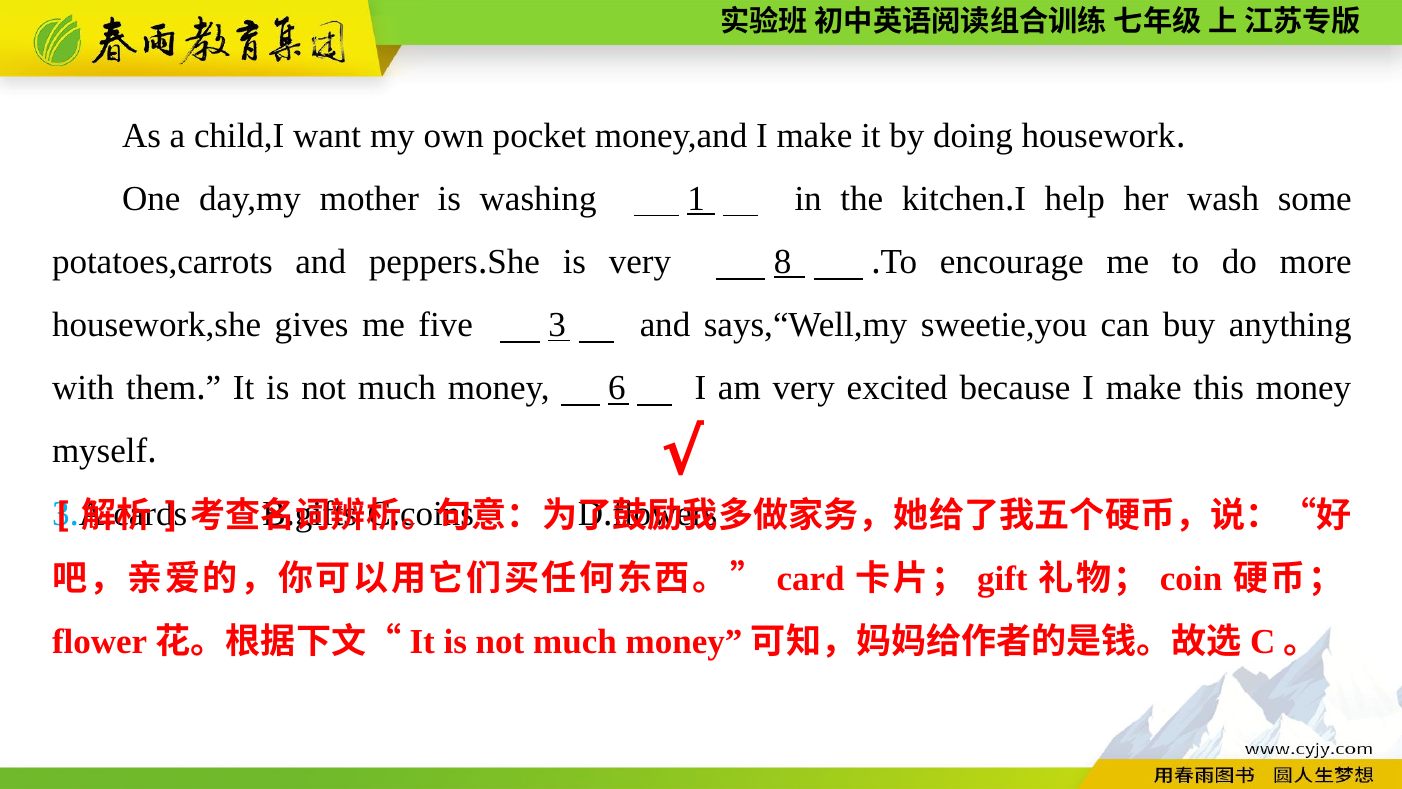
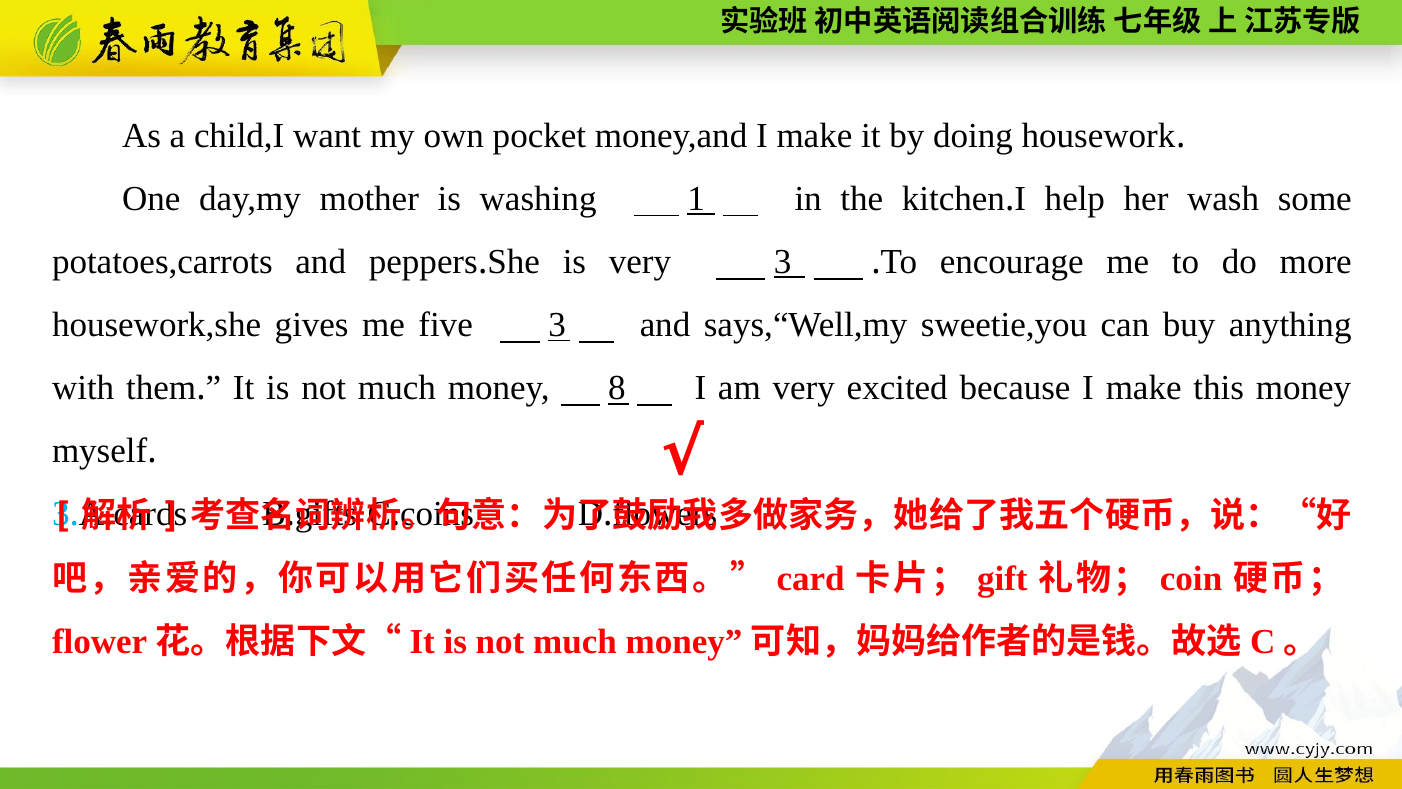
very 8: 8 -> 3
6: 6 -> 8
